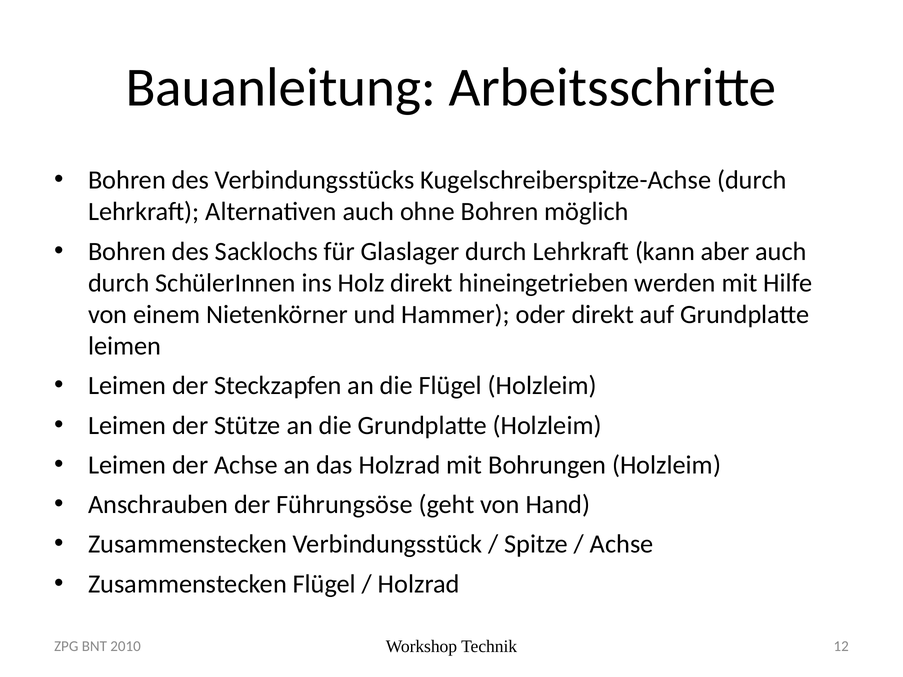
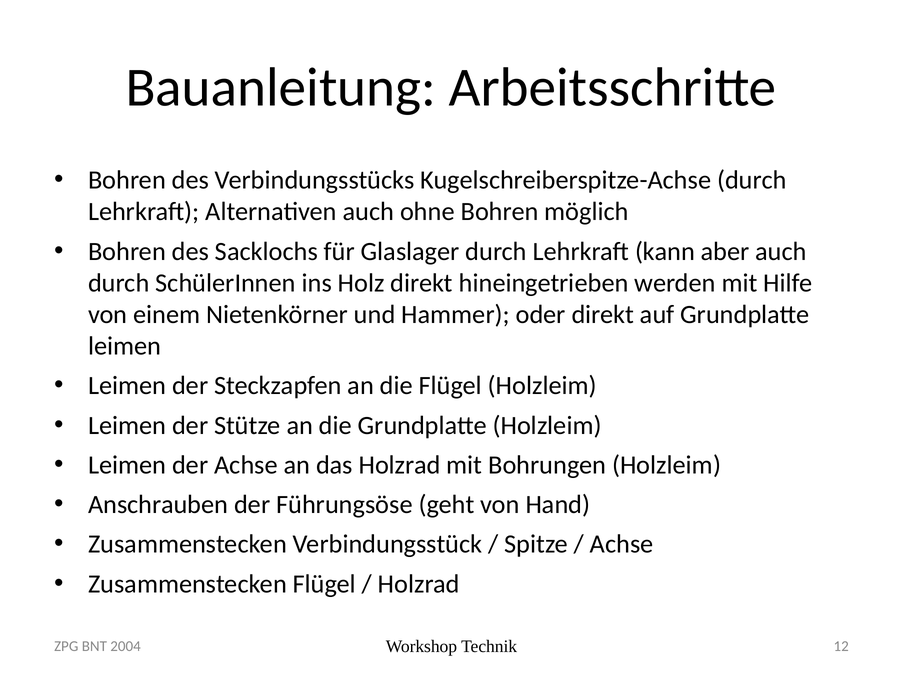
2010: 2010 -> 2004
